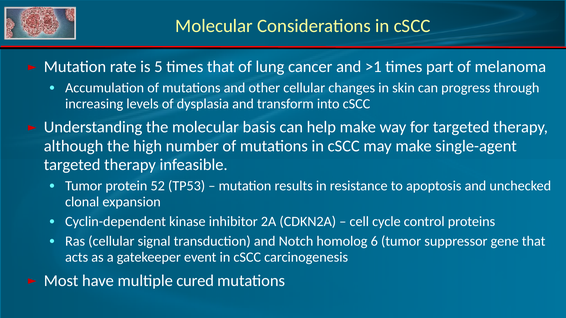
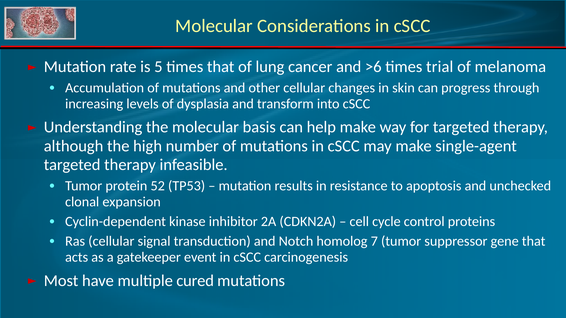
>1: >1 -> >6
part: part -> trial
6: 6 -> 7
